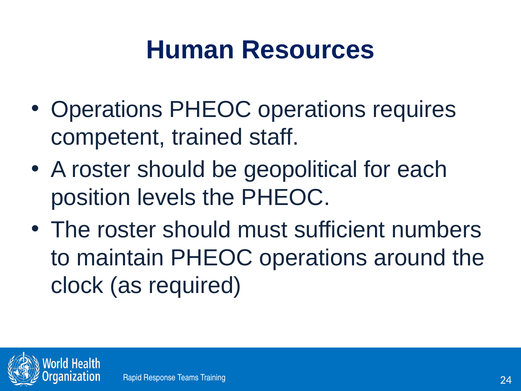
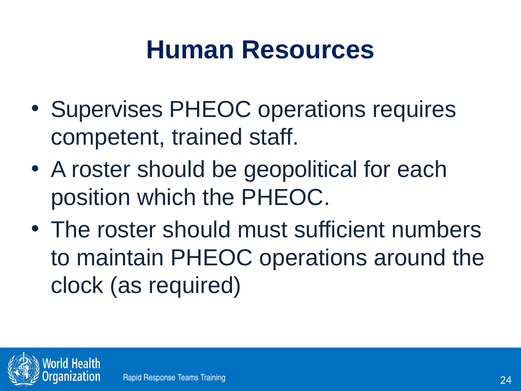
Operations at (107, 109): Operations -> Supervises
levels: levels -> which
